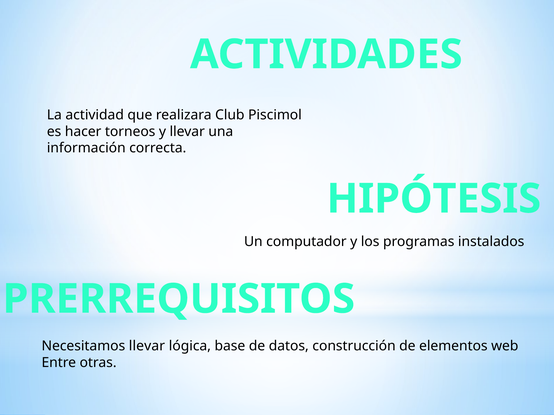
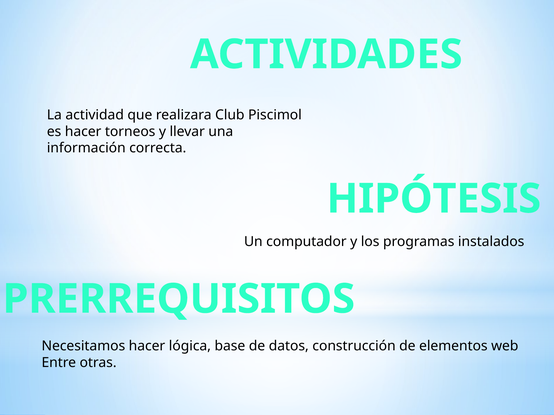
Necesitamos llevar: llevar -> hacer
